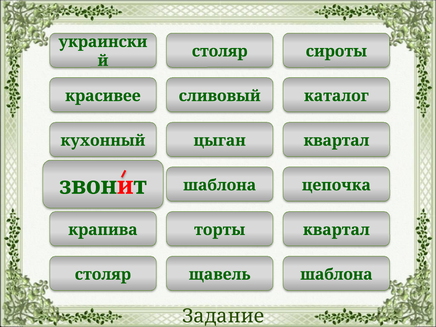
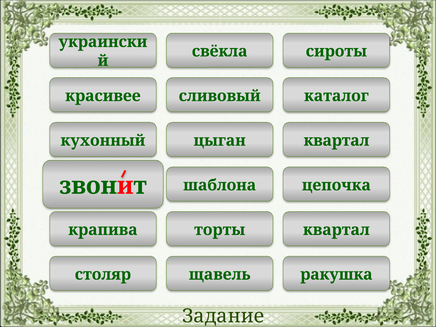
столяр at (220, 51): столяр -> свёкла
щавель шаблона: шаблона -> ракушка
